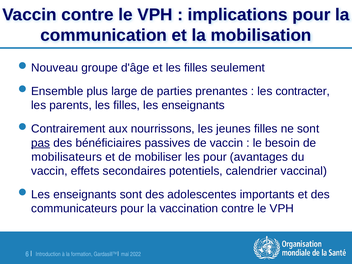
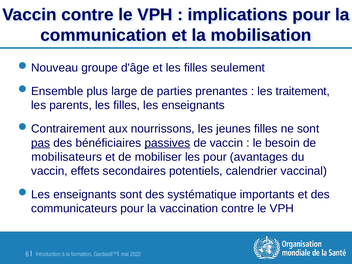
contracter: contracter -> traitement
passives underline: none -> present
adolescentes: adolescentes -> systématique
